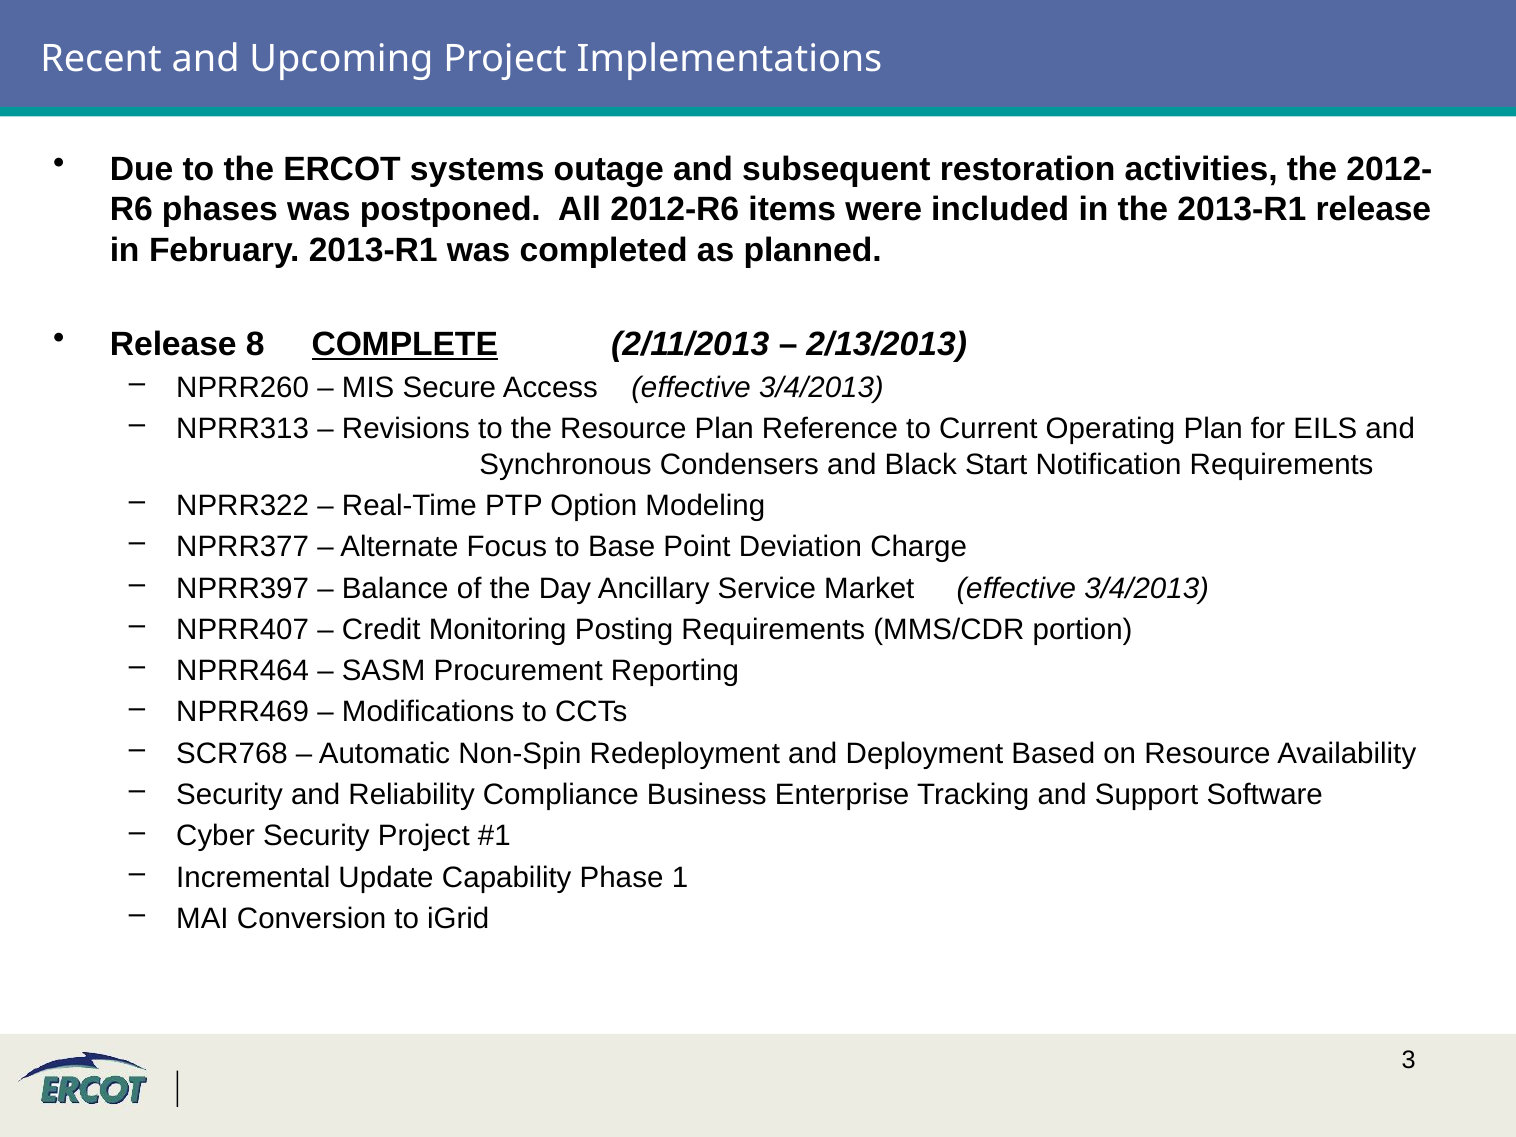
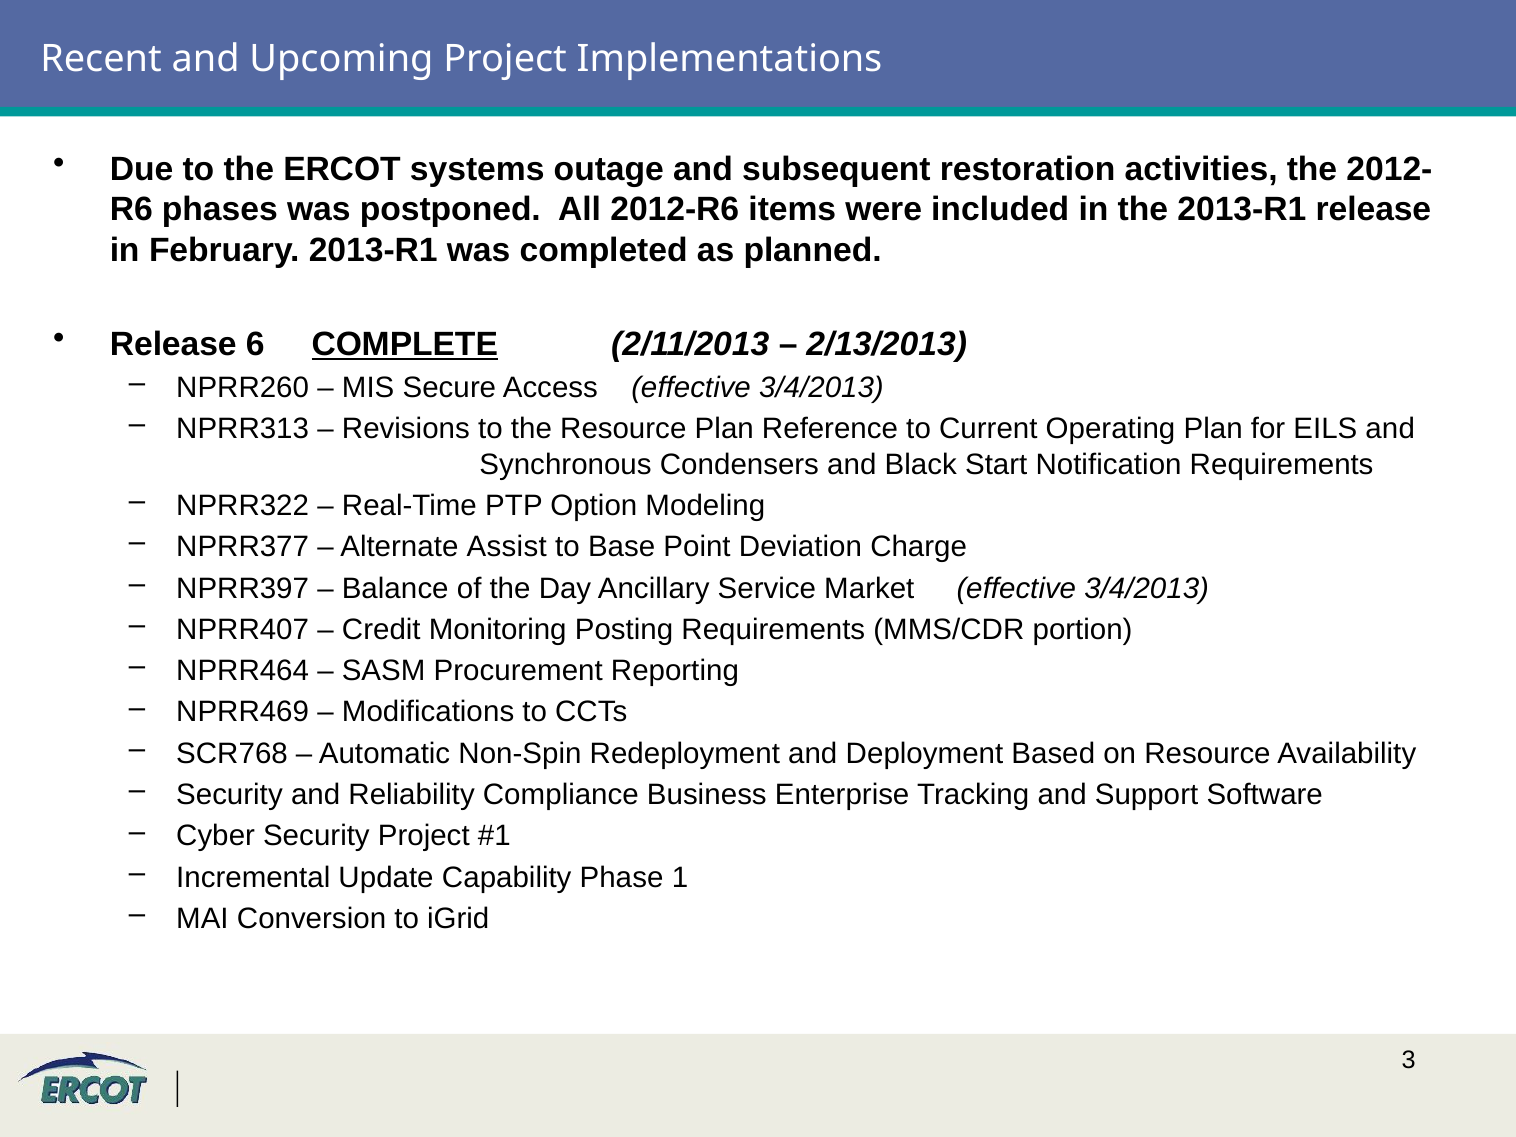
8: 8 -> 6
Focus: Focus -> Assist
